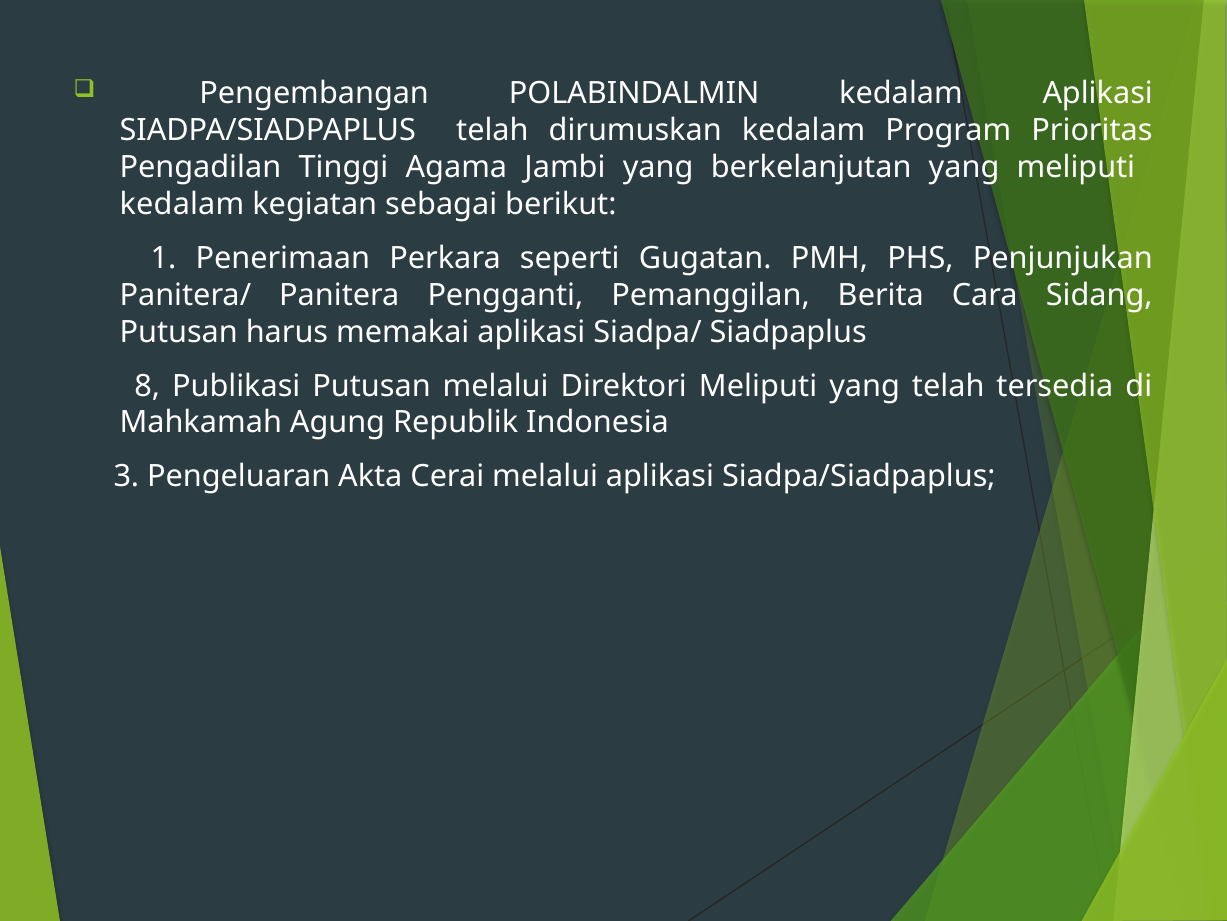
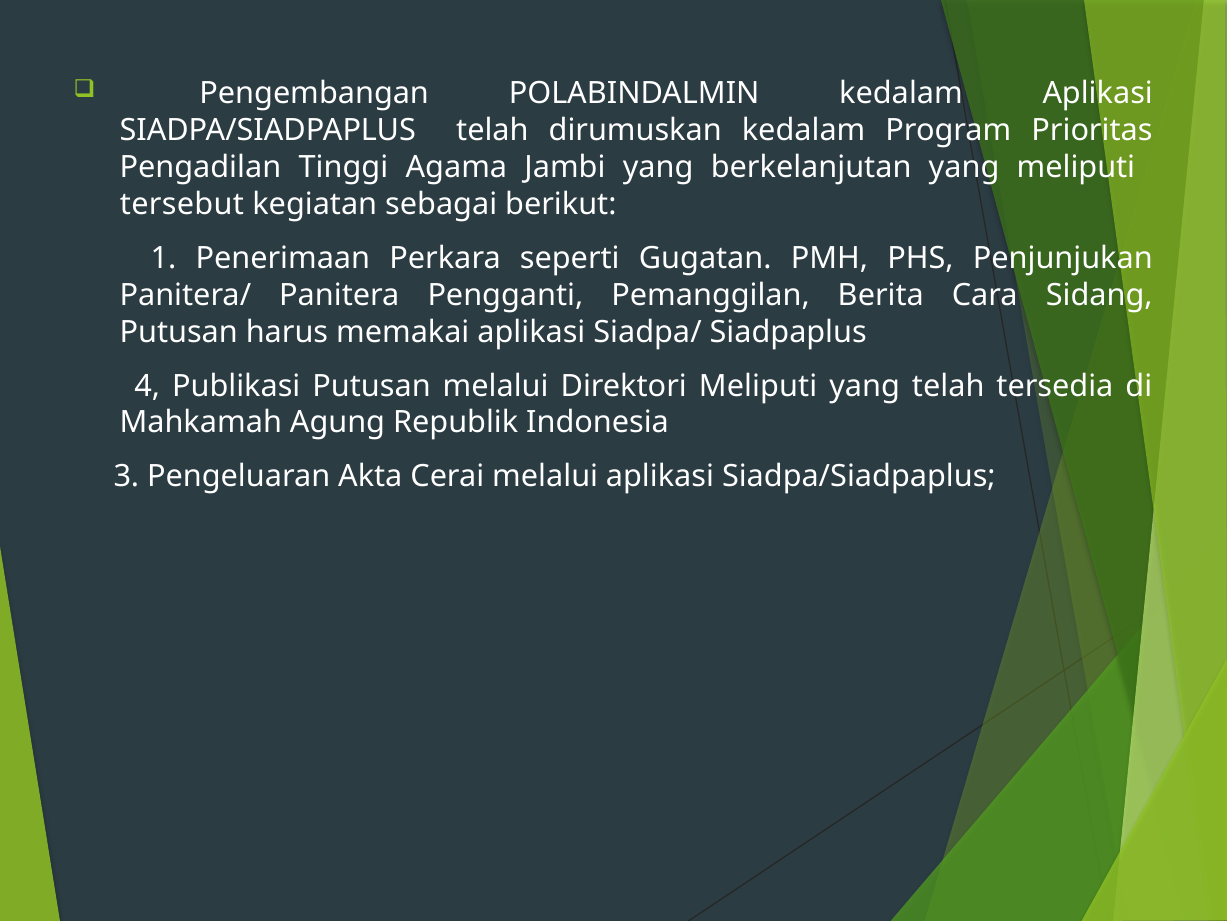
kedalam at (182, 204): kedalam -> tersebut
8: 8 -> 4
